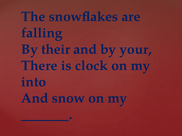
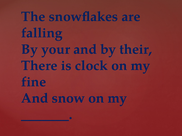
their: their -> your
your: your -> their
into: into -> fine
